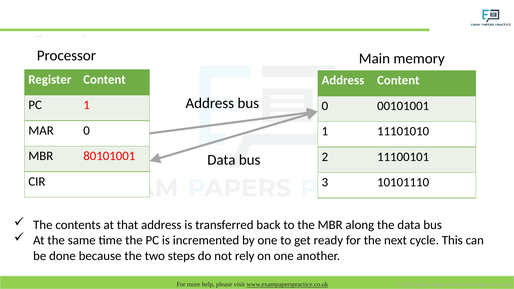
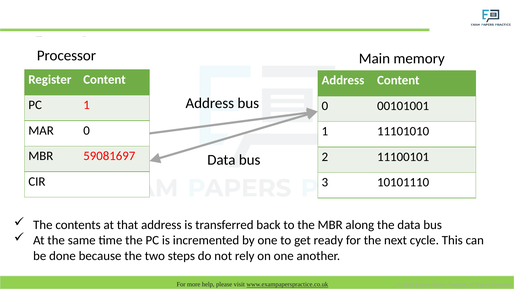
80101001: 80101001 -> 59081697
